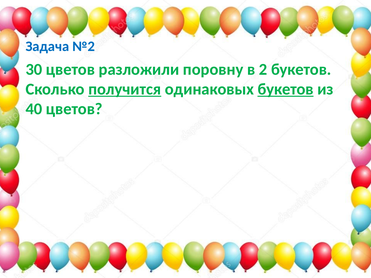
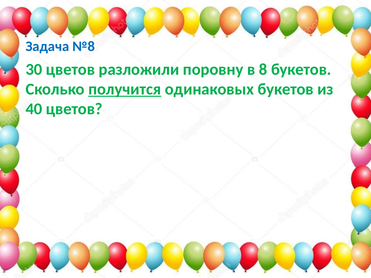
№2: №2 -> №8
2: 2 -> 8
букетов at (286, 89) underline: present -> none
